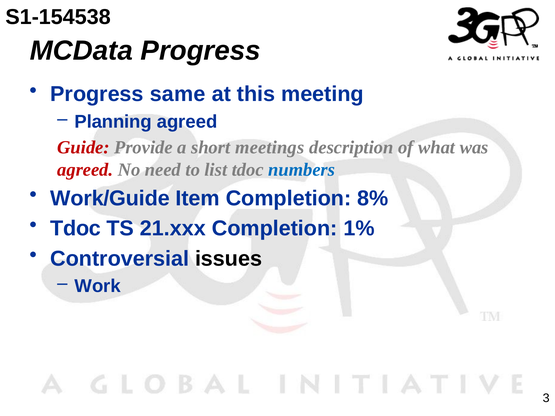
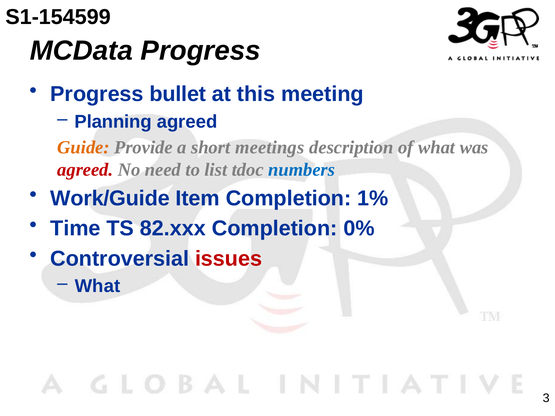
S1-154538: S1-154538 -> S1-154599
same: same -> bullet
Guide colour: red -> orange
8%: 8% -> 1%
Tdoc at (76, 229): Tdoc -> Time
21.xxx: 21.xxx -> 82.xxx
1%: 1% -> 0%
issues colour: black -> red
Work at (98, 286): Work -> What
